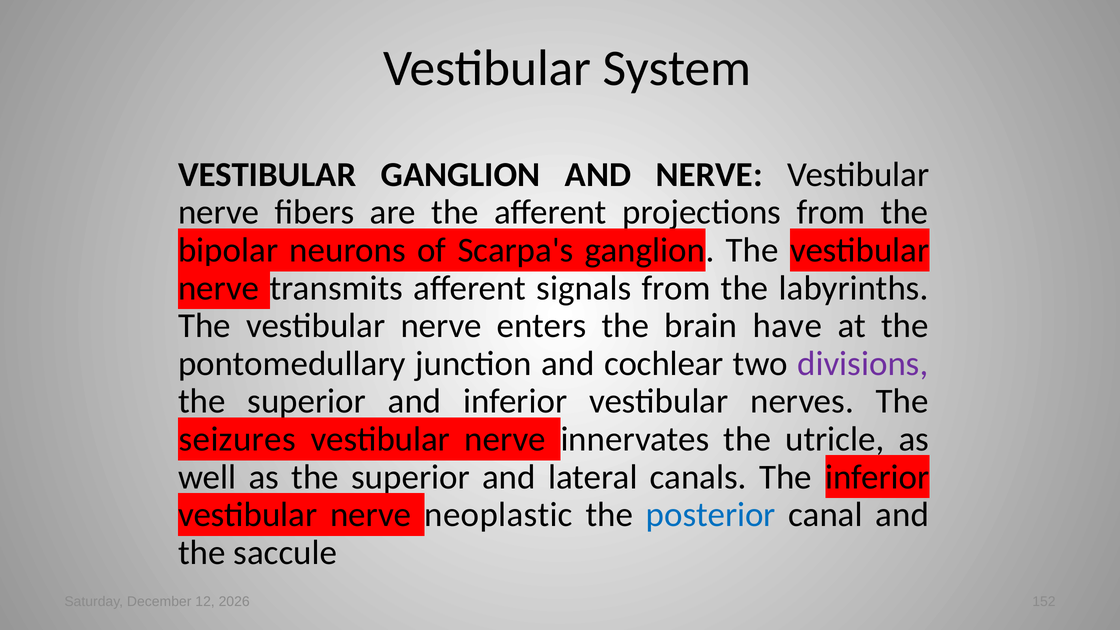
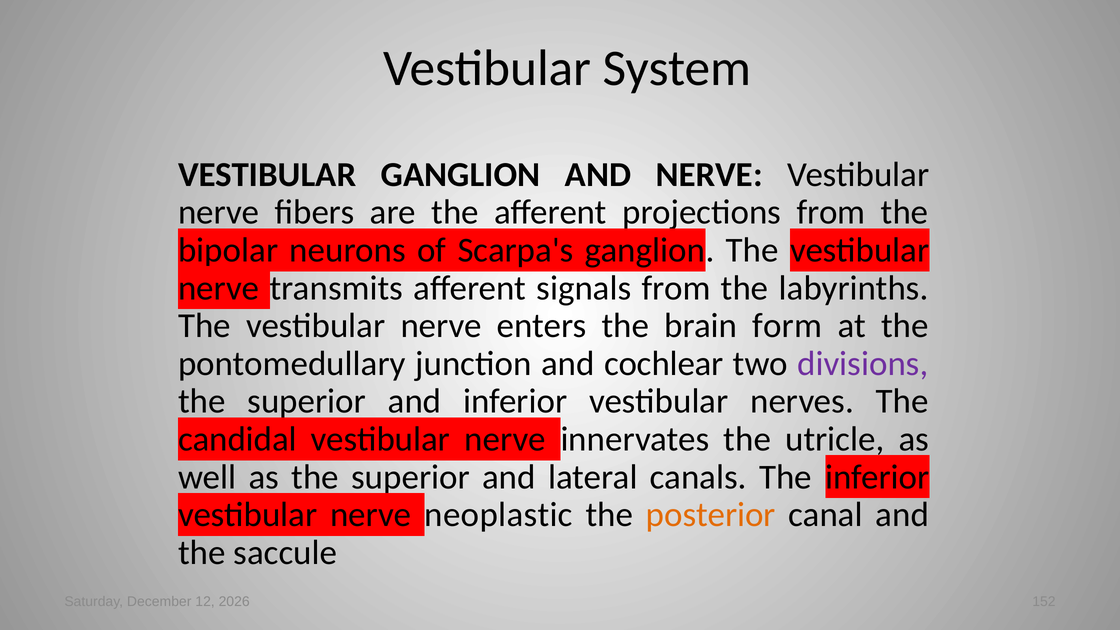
have: have -> form
seizures: seizures -> candidal
posterior colour: blue -> orange
